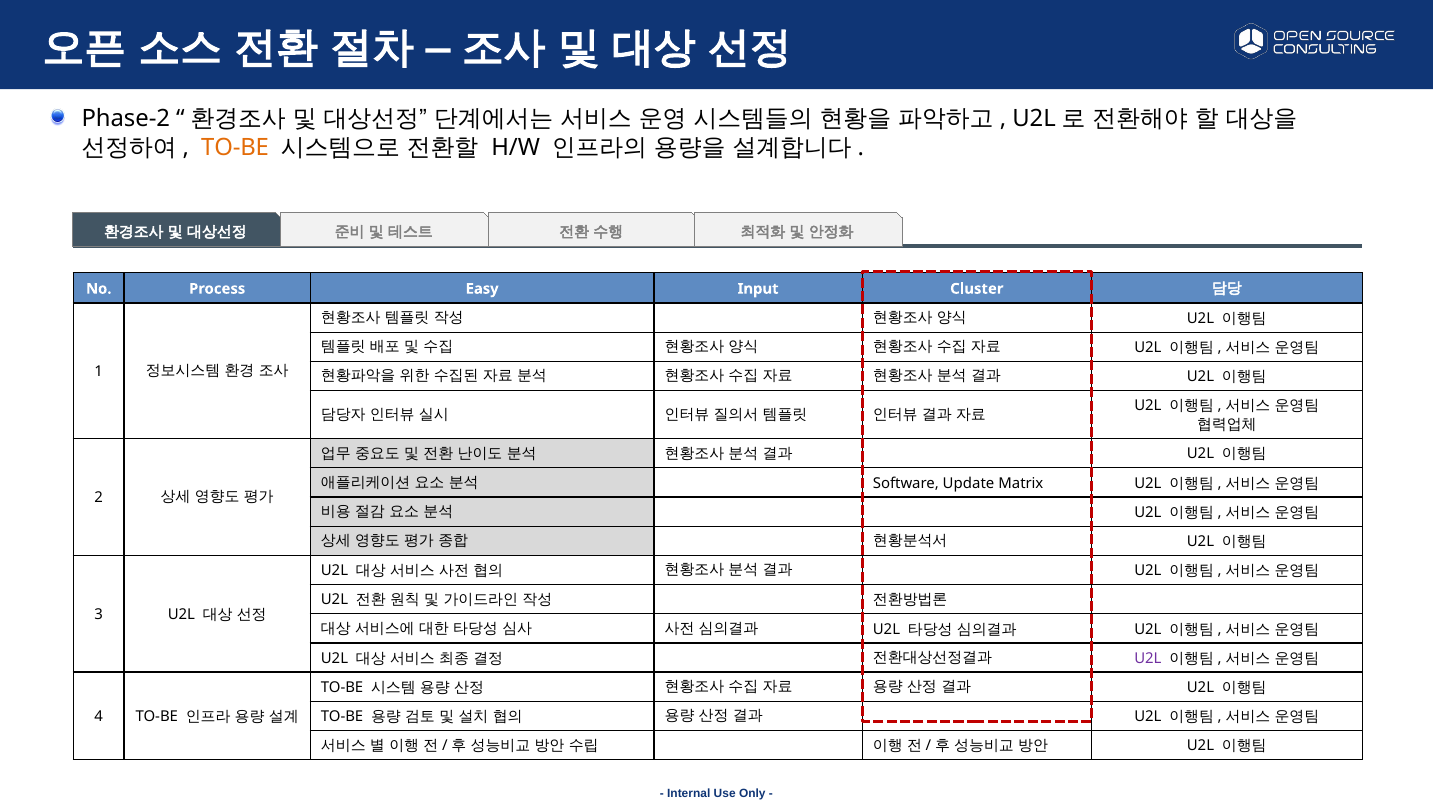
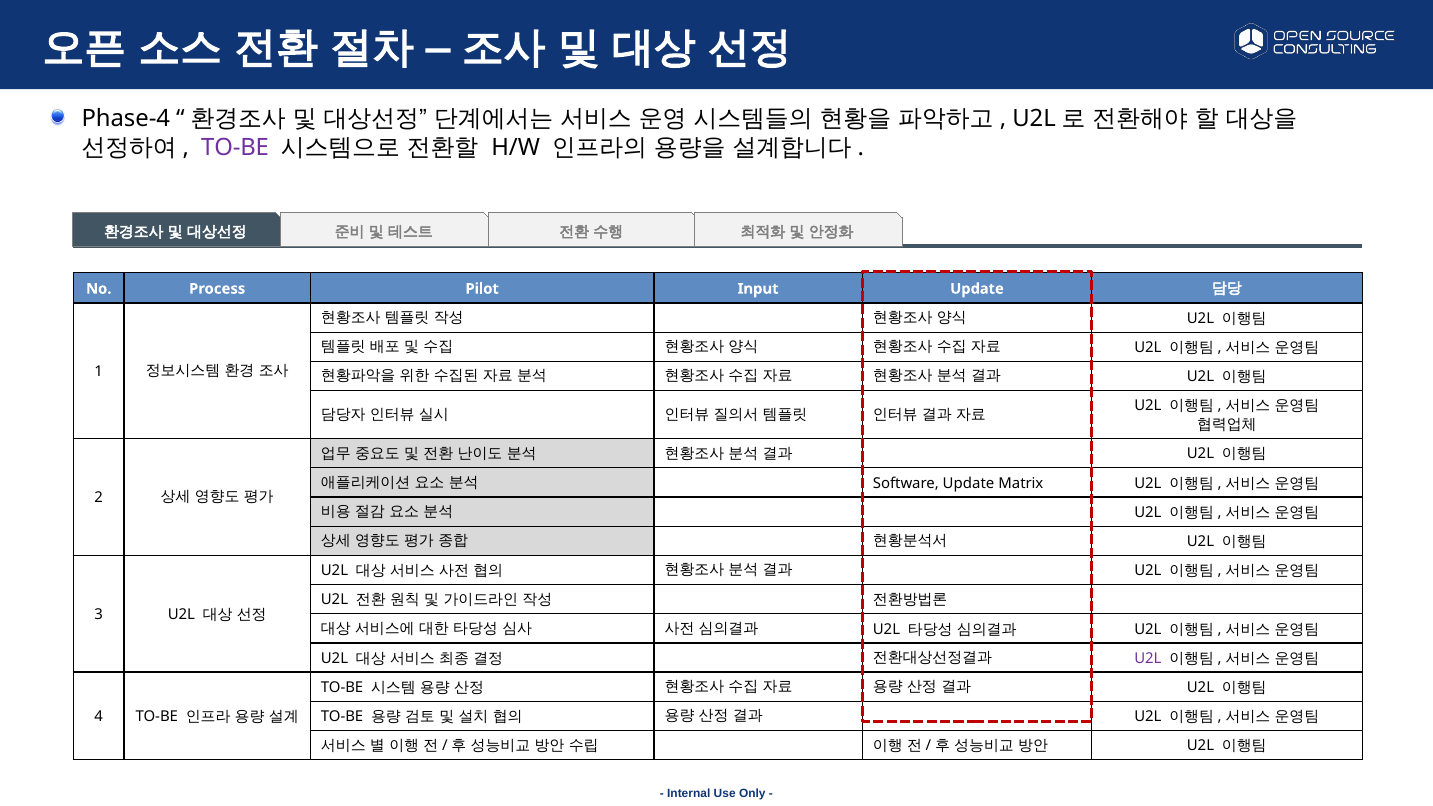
Phase-2: Phase-2 -> Phase-4
TO-BE at (235, 147) colour: orange -> purple
Easy: Easy -> Pilot
Input Cluster: Cluster -> Update
